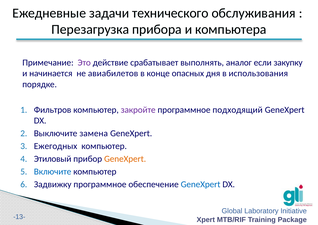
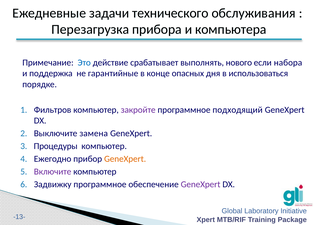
Это colour: purple -> blue
аналог: аналог -> нового
закупку: закупку -> набора
начинается: начинается -> поддержка
авиабилетов: авиабилетов -> гарантийные
использования: использования -> использоваться
Ежегодных: Ежегодных -> Процедуры
Этиловый: Этиловый -> Ежегодно
Включите colour: blue -> purple
GeneXpert at (201, 184) colour: blue -> purple
